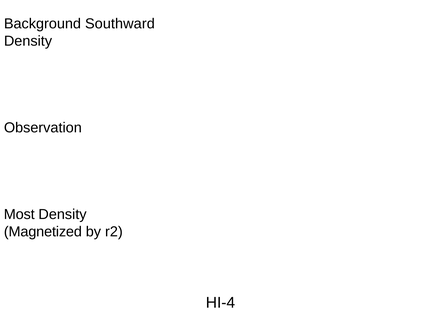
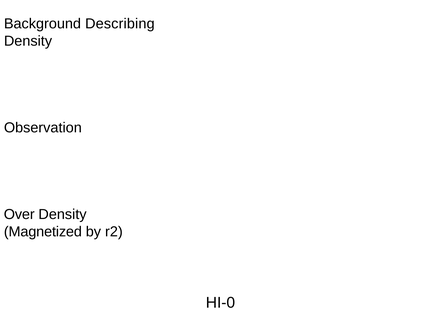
Southward: Southward -> Describing
Most: Most -> Over
HI-4: HI-4 -> HI-0
